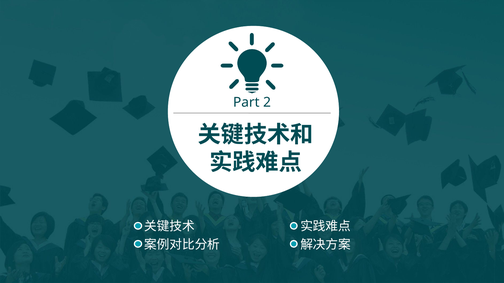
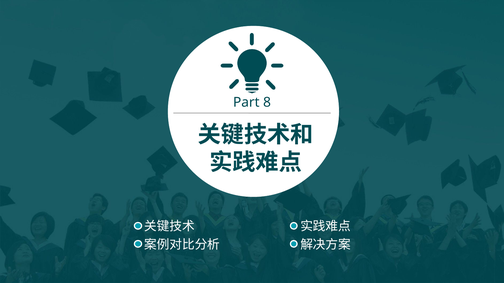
2: 2 -> 8
